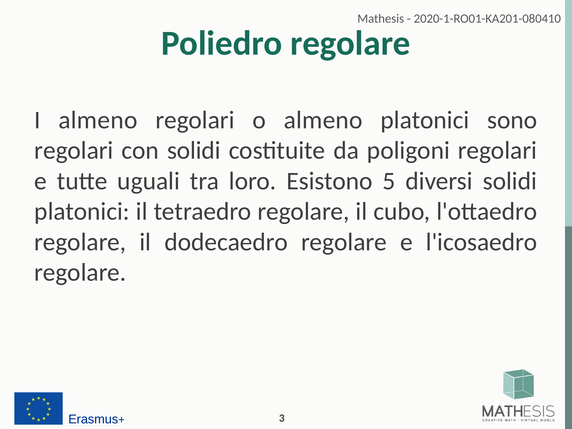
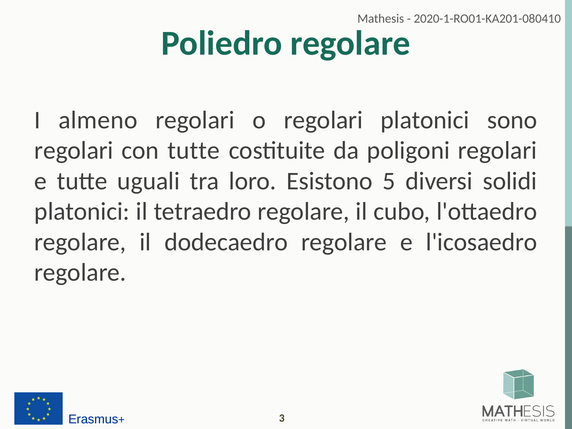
o almeno: almeno -> regolari
con solidi: solidi -> tutte
